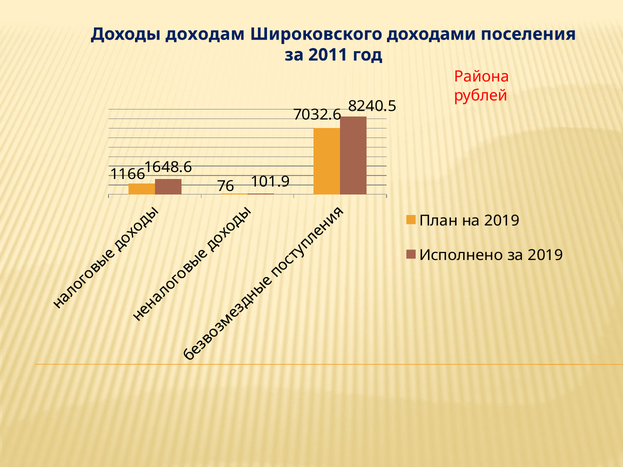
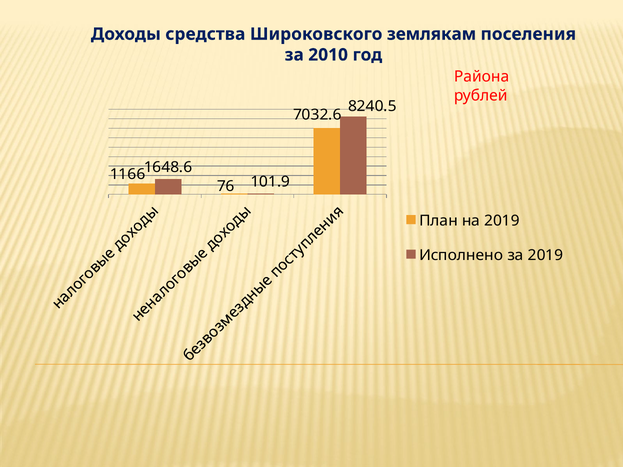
доходам: доходам -> средства
доходами: доходами -> землякам
2011: 2011 -> 2010
